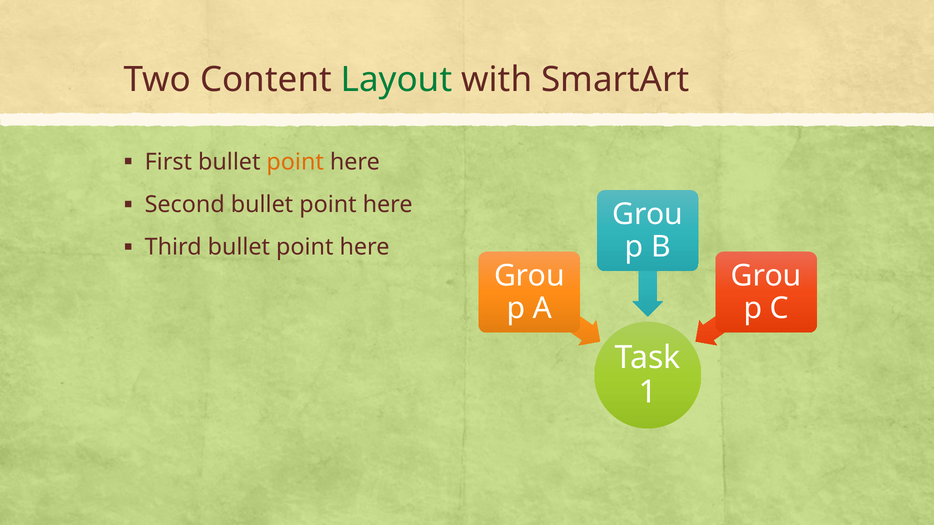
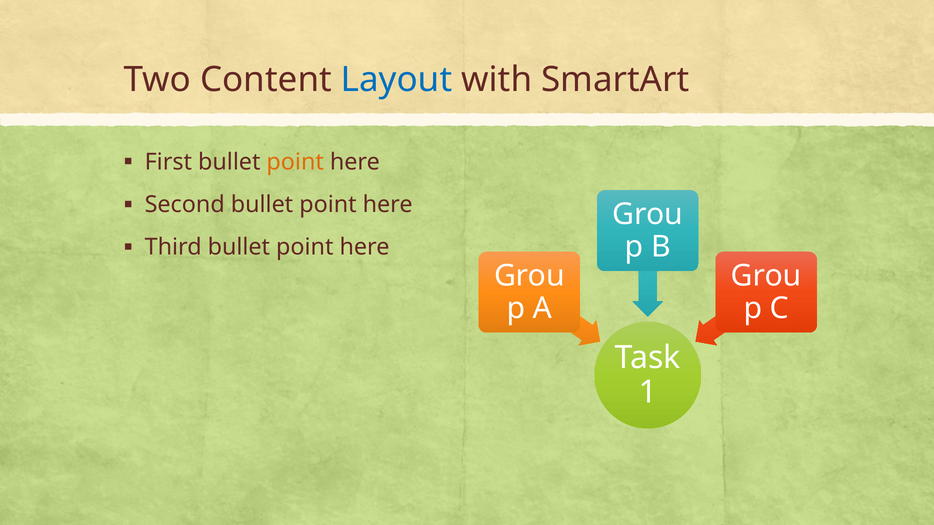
Layout colour: green -> blue
